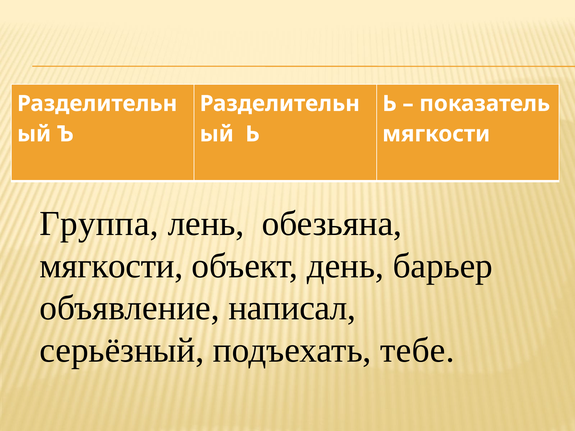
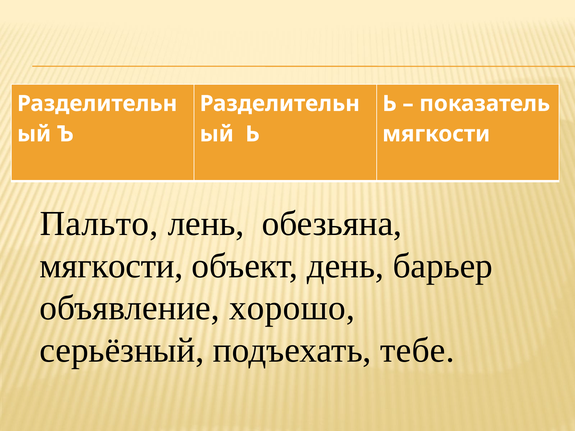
Группа: Группа -> Пальто
написал: написал -> хорошо
